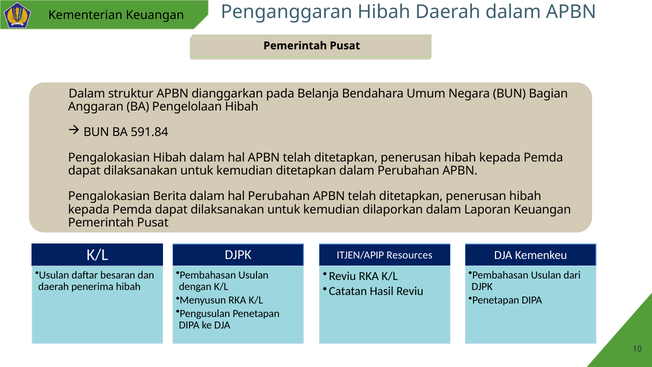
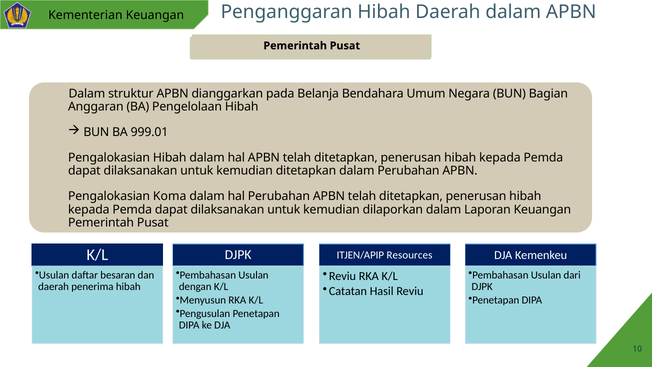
591.84: 591.84 -> 999.01
Berita: Berita -> Koma
